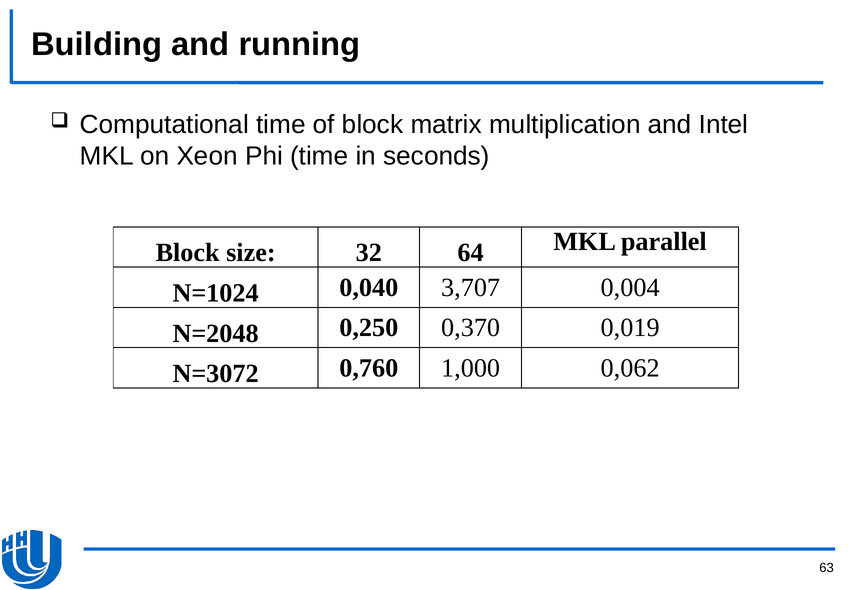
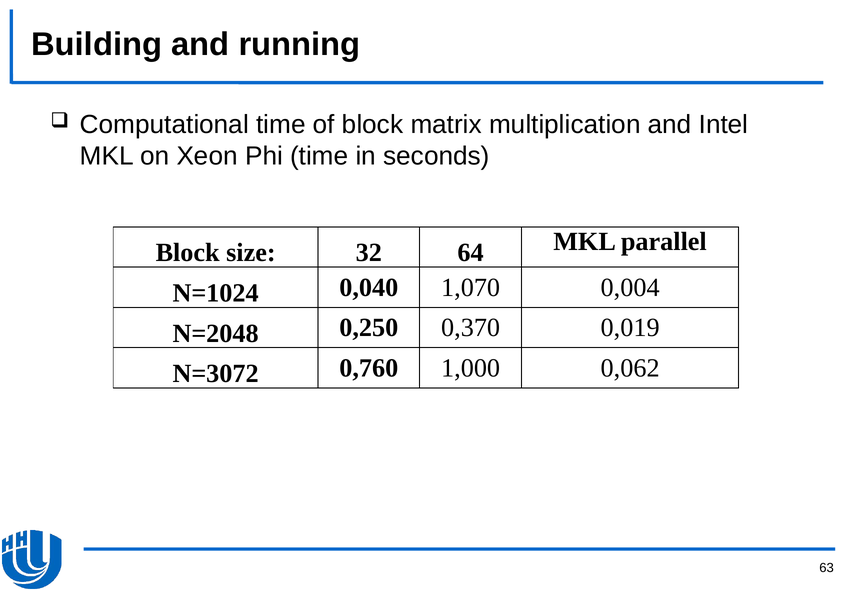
3,707: 3,707 -> 1,070
